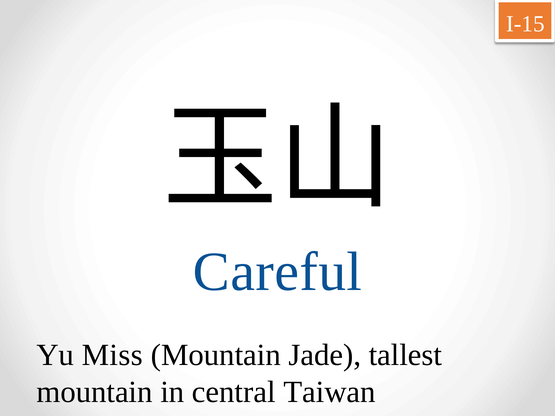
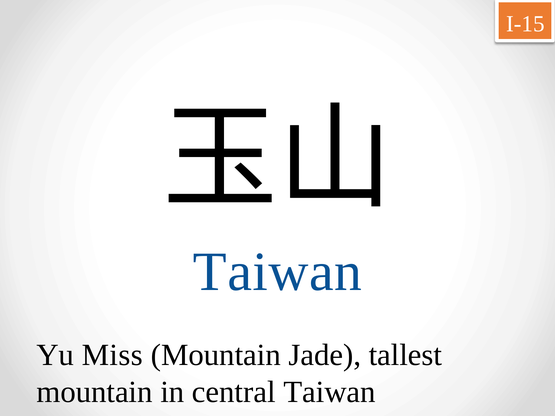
Careful at (277, 272): Careful -> Taiwan
